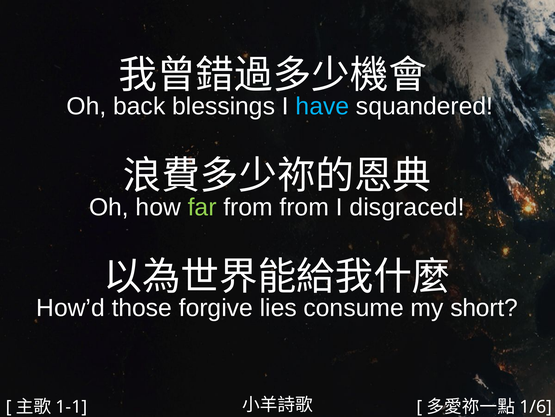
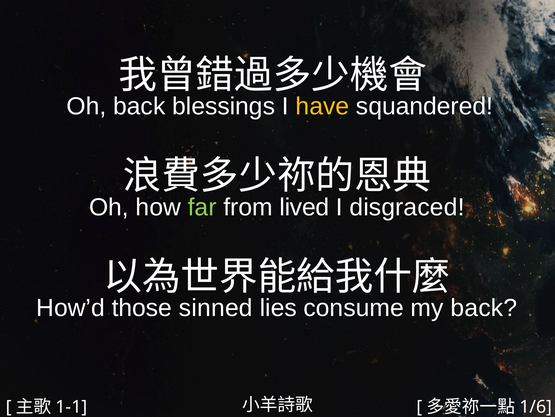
have colour: light blue -> yellow
from from: from -> lived
forgive: forgive -> sinned
my short: short -> back
